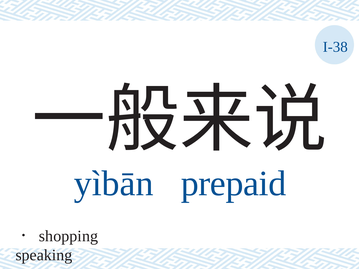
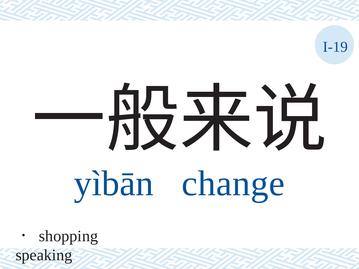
I-38: I-38 -> I-19
prepaid: prepaid -> change
